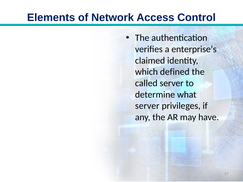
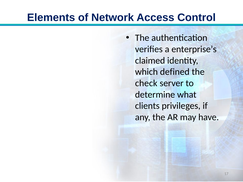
called: called -> check
server at (147, 106): server -> clients
